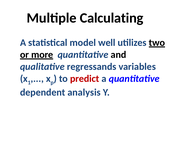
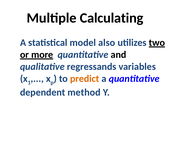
well: well -> also
predict colour: red -> orange
analysis: analysis -> method
